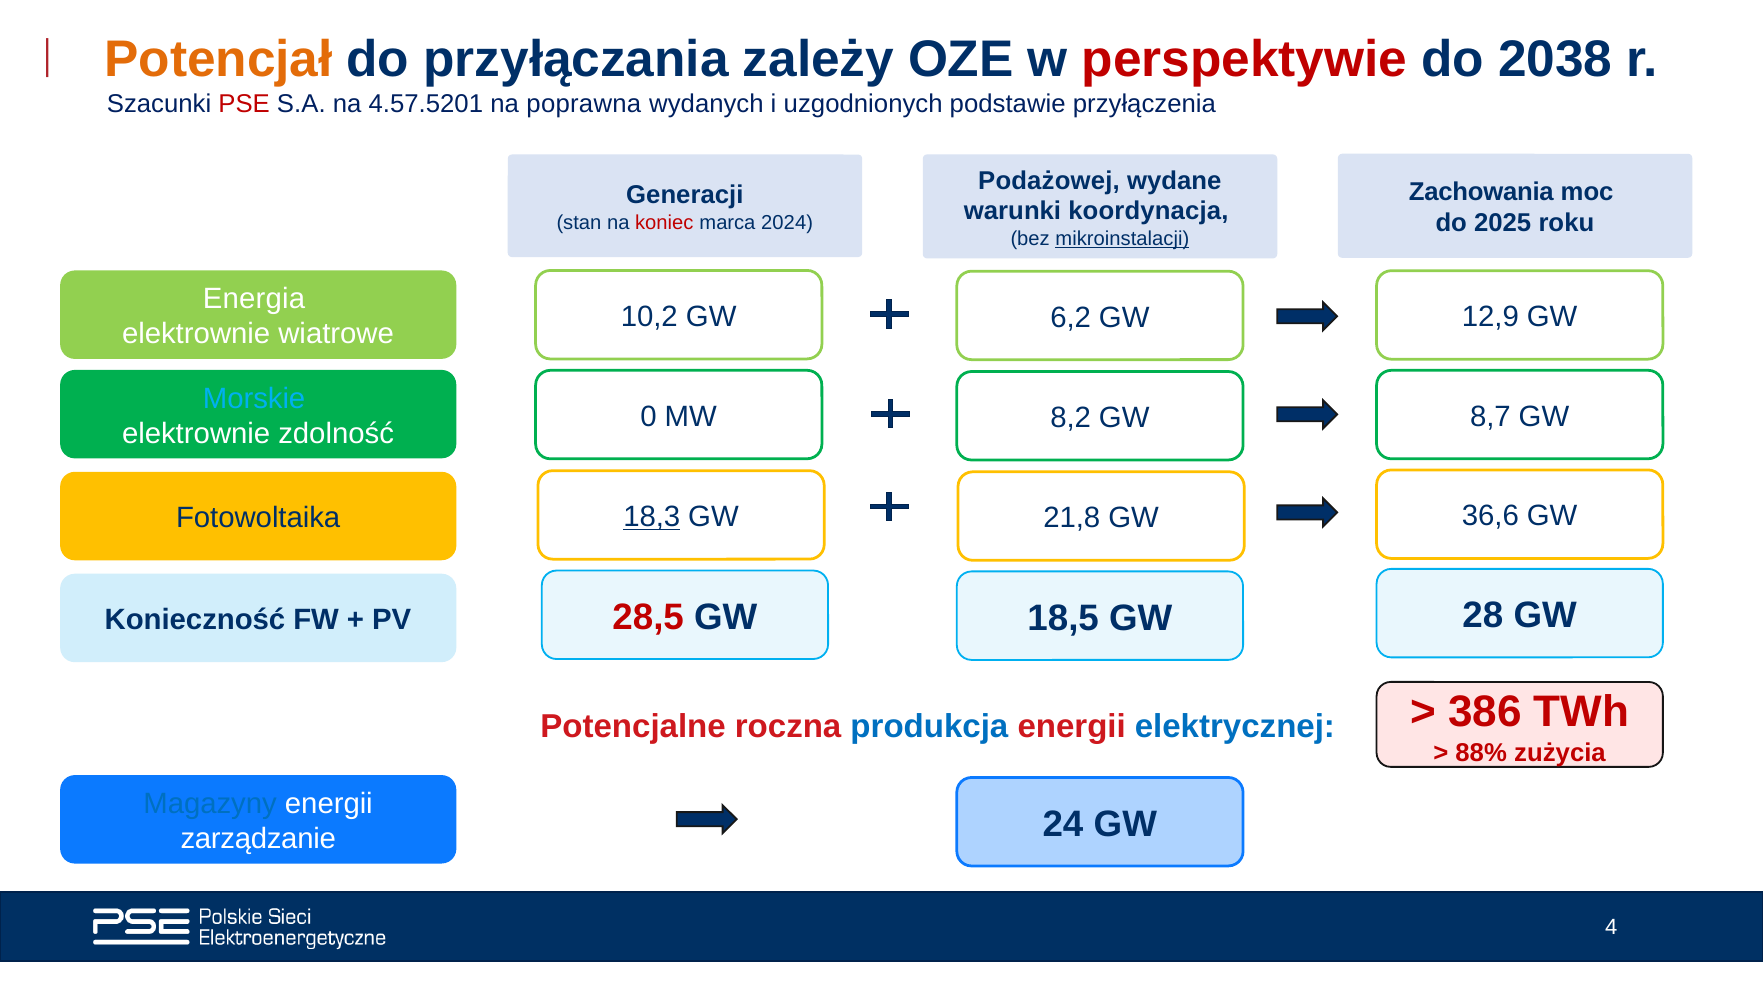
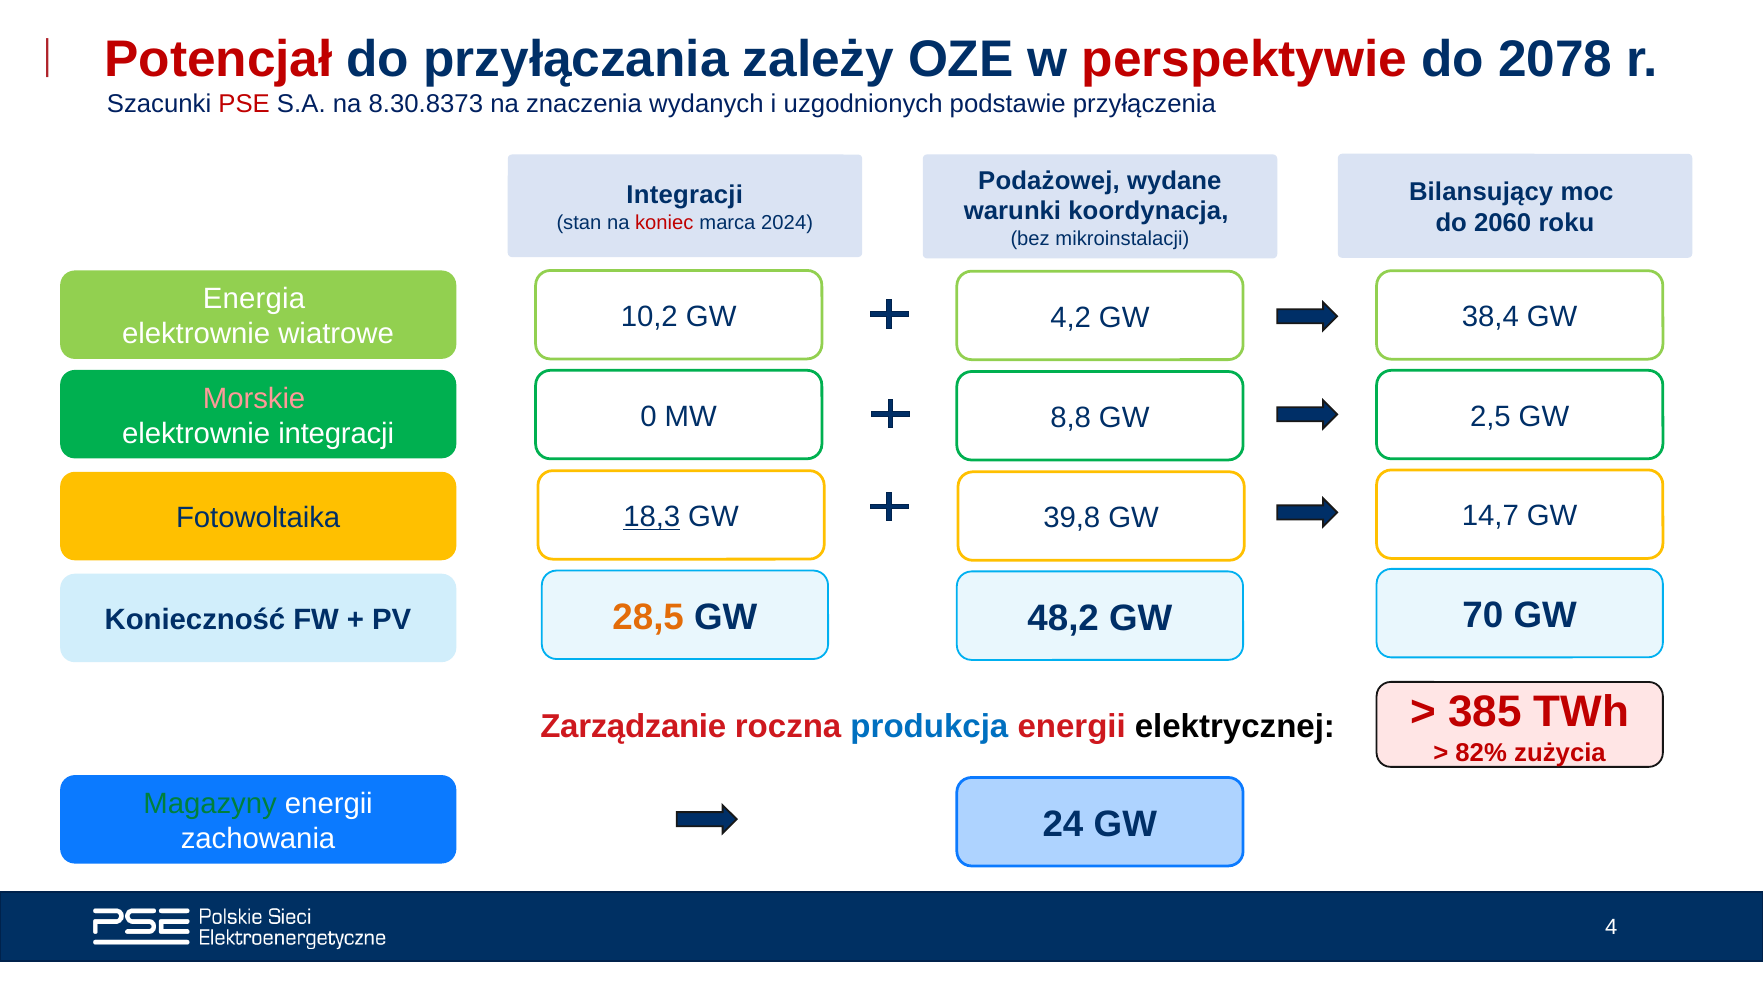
Potencjał colour: orange -> red
2038: 2038 -> 2078
4.57.5201: 4.57.5201 -> 8.30.8373
poprawna: poprawna -> znaczenia
Zachowania: Zachowania -> Bilansujący
Generacji at (685, 195): Generacji -> Integracji
2025: 2025 -> 2060
mikroinstalacji underline: present -> none
12,9: 12,9 -> 38,4
6,2: 6,2 -> 4,2
Morskie colour: light blue -> pink
8,7: 8,7 -> 2,5
8,2: 8,2 -> 8,8
elektrownie zdolność: zdolność -> integracji
36,6: 36,6 -> 14,7
21,8: 21,8 -> 39,8
28,5 colour: red -> orange
18,5: 18,5 -> 48,2
28: 28 -> 70
Potencjalne: Potencjalne -> Zarządzanie
elektrycznej colour: blue -> black
386: 386 -> 385
88%: 88% -> 82%
Magazyny colour: blue -> green
zarządzanie: zarządzanie -> zachowania
